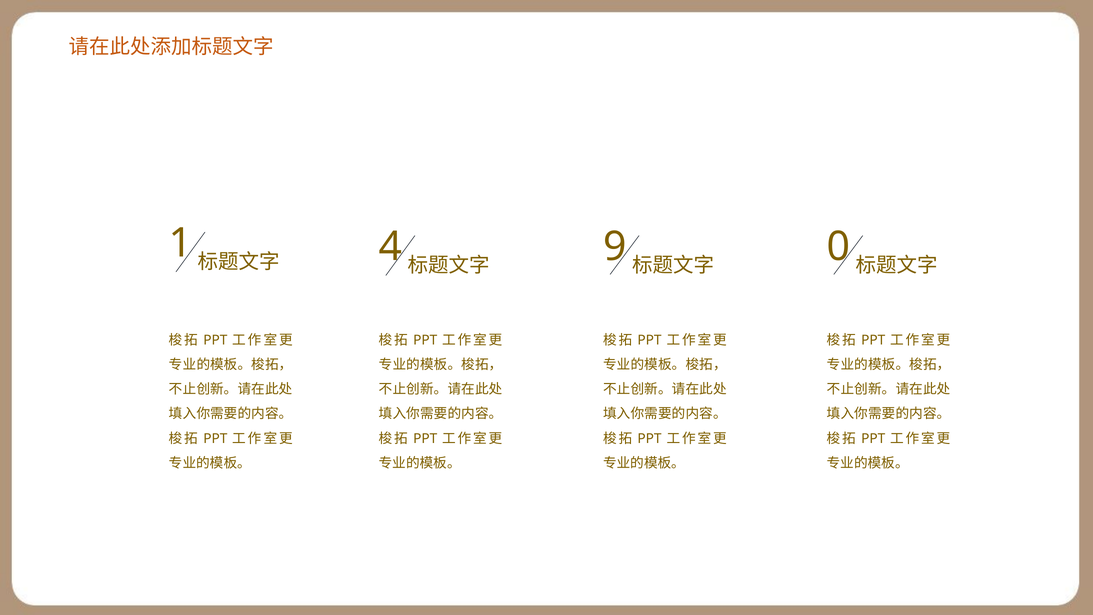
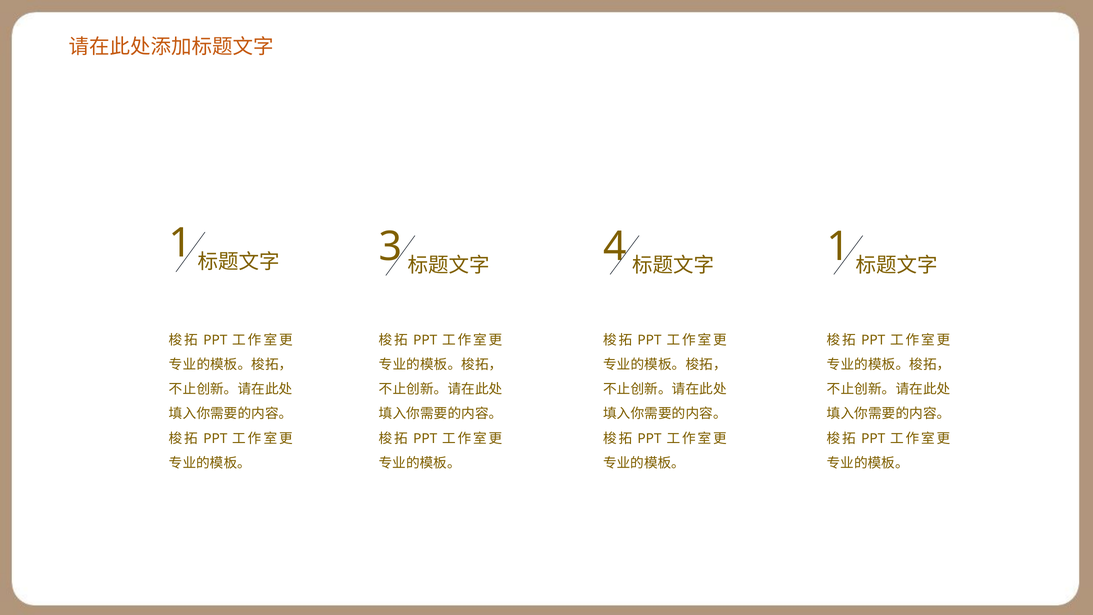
4: 4 -> 3
9: 9 -> 4
0 at (839, 246): 0 -> 1
